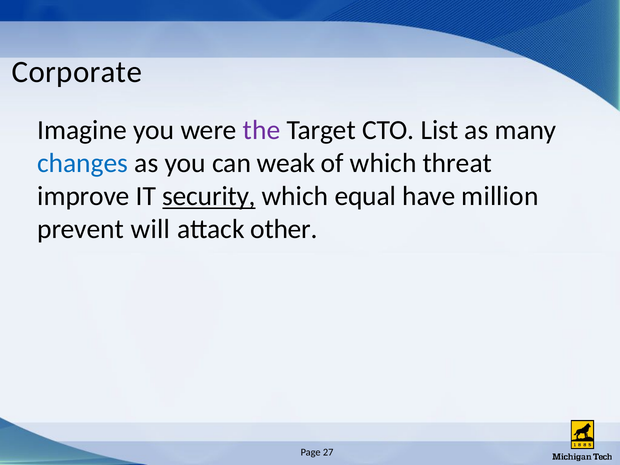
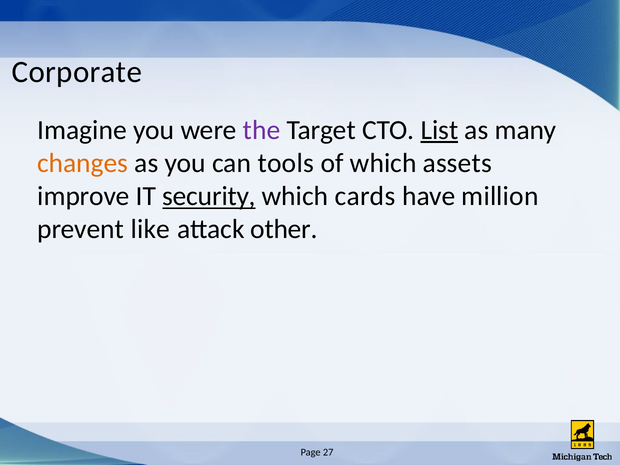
List underline: none -> present
changes colour: blue -> orange
weak: weak -> tools
threat: threat -> assets
equal: equal -> cards
will: will -> like
